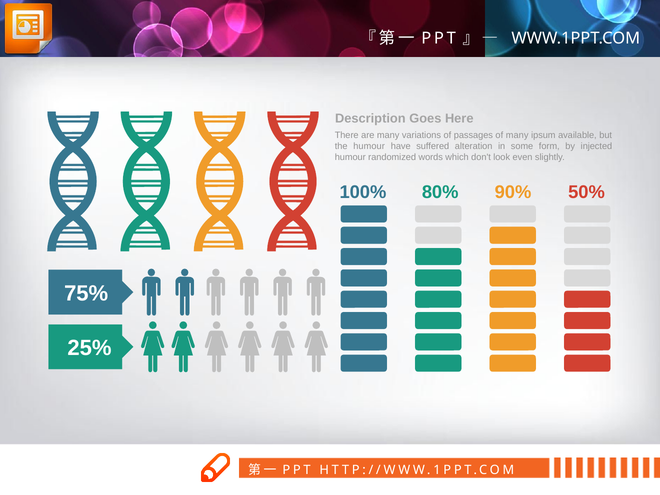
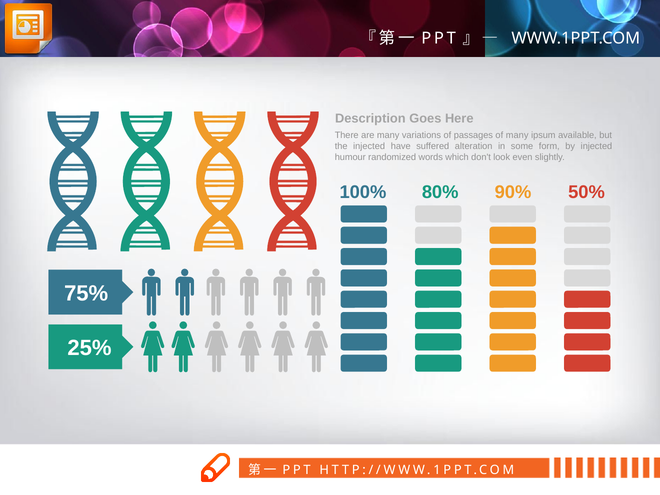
the humour: humour -> injected
